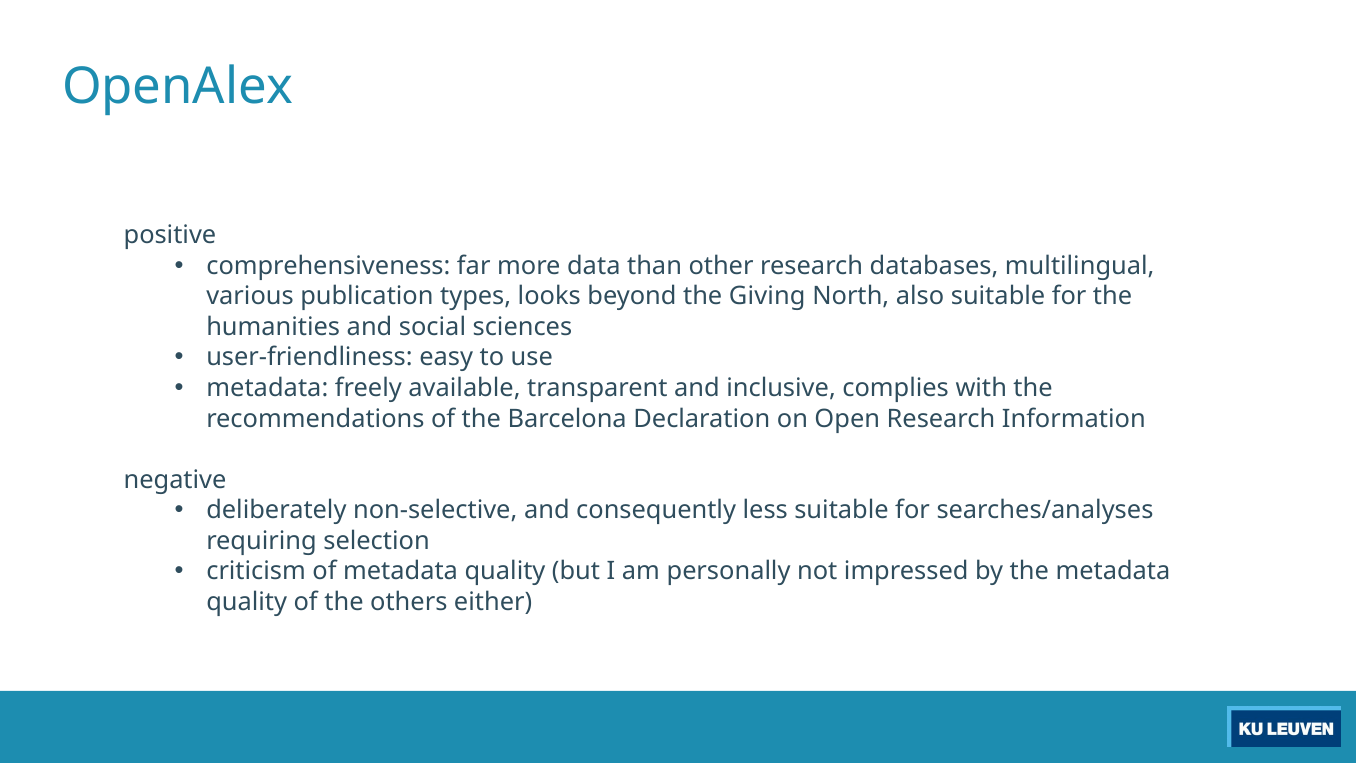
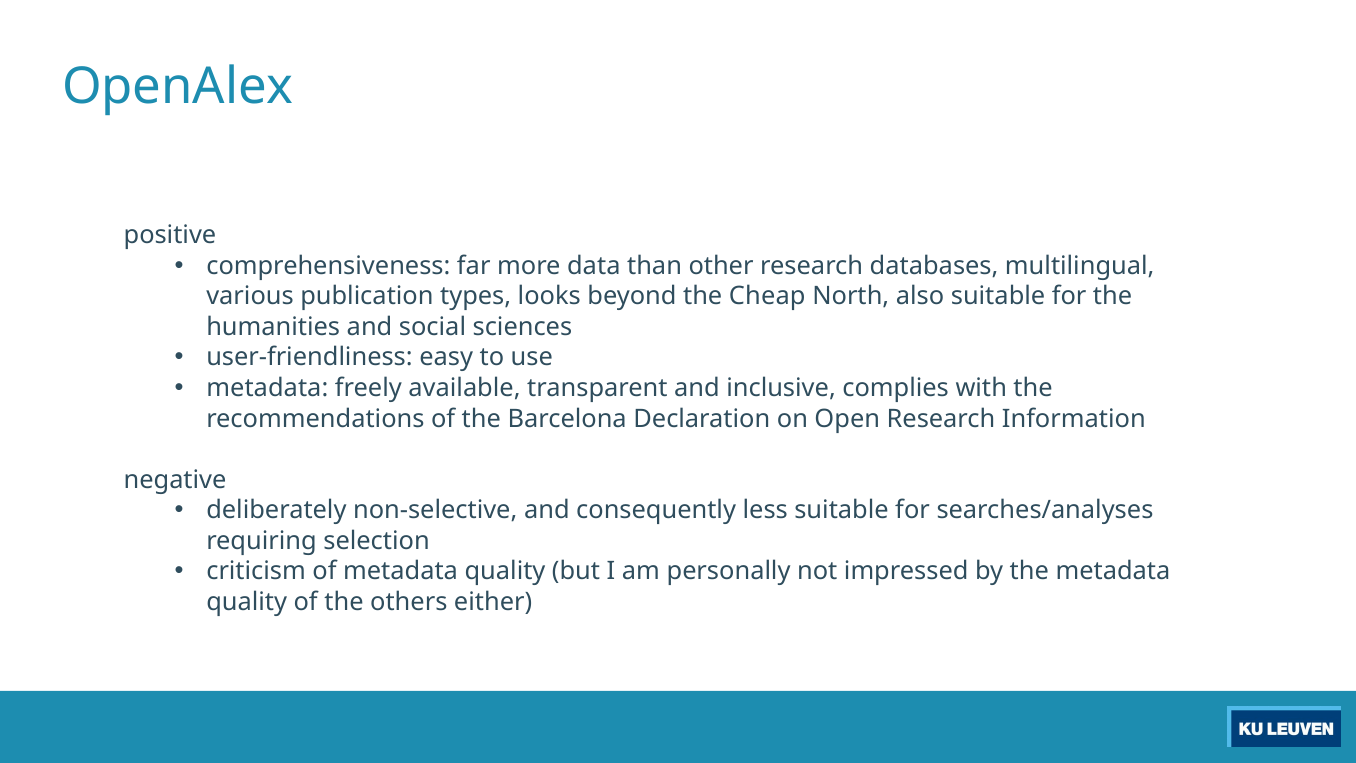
Giving: Giving -> Cheap
